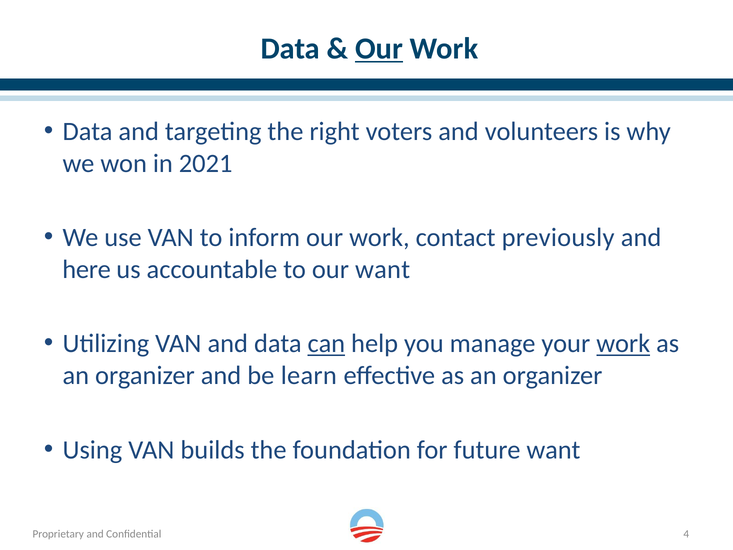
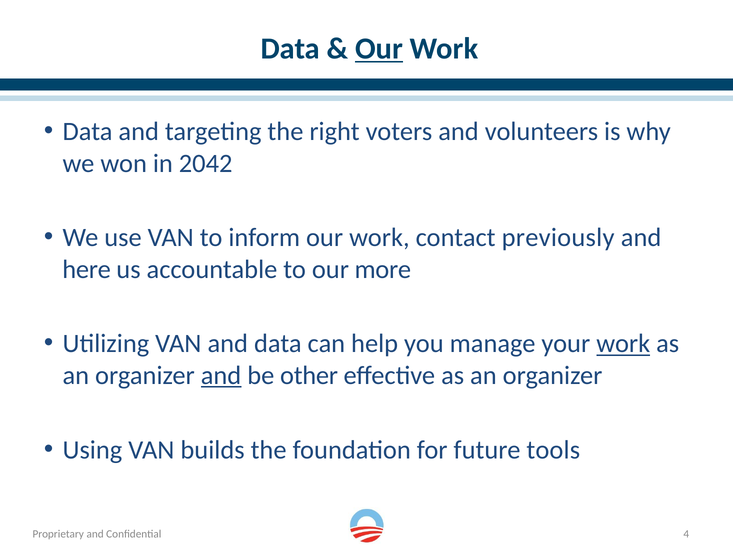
2021: 2021 -> 2042
our want: want -> more
can underline: present -> none
and at (221, 375) underline: none -> present
learn: learn -> other
future want: want -> tools
